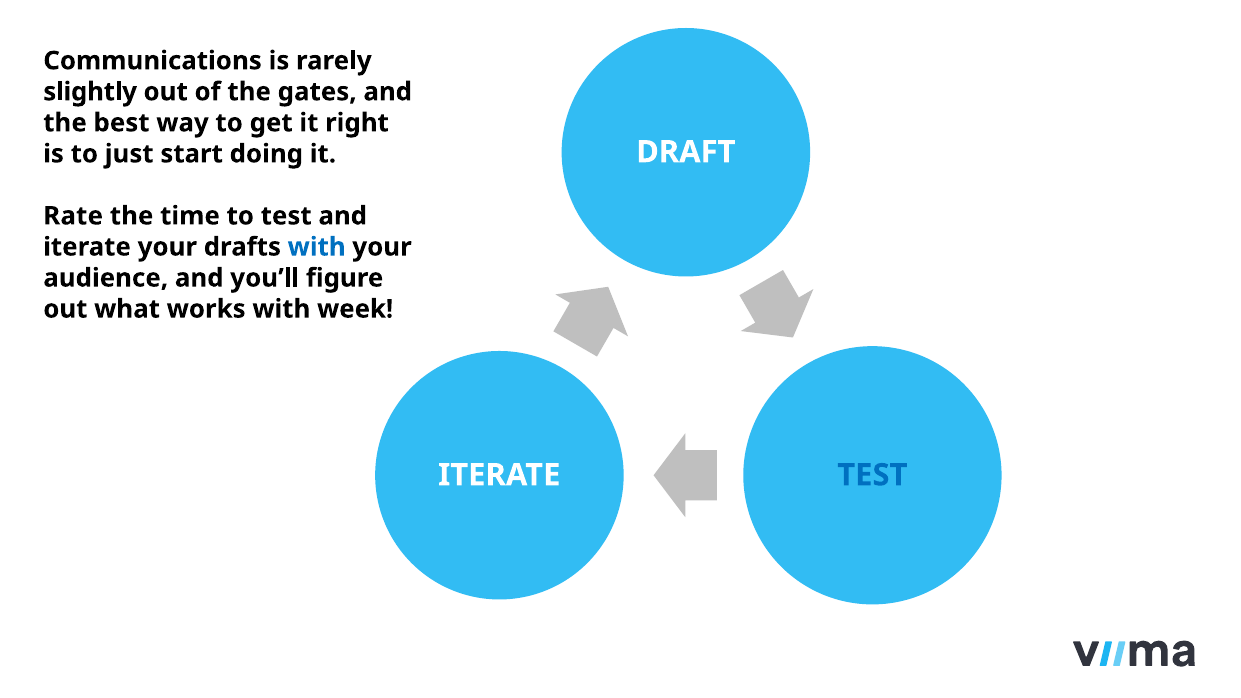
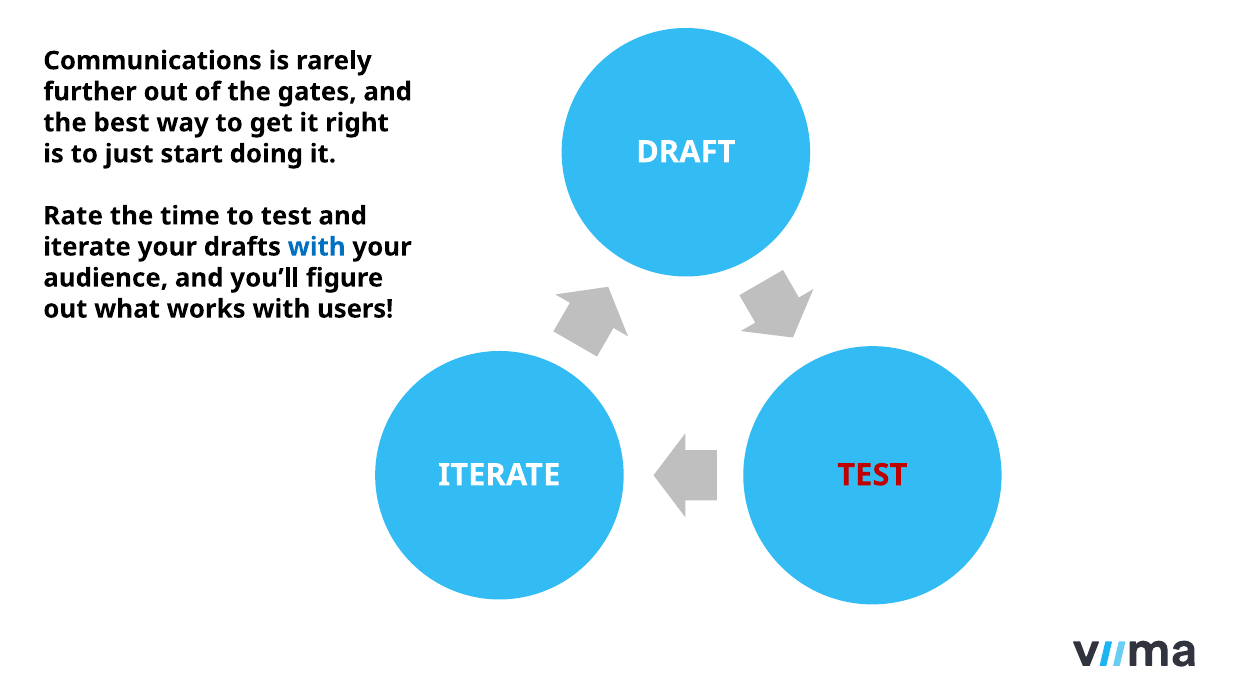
slightly: slightly -> further
week: week -> users
TEST at (872, 475) colour: blue -> red
